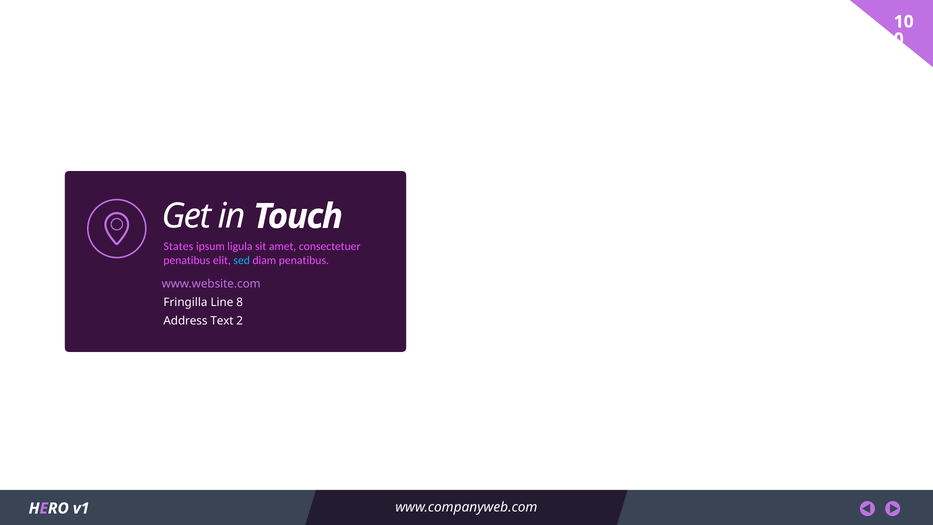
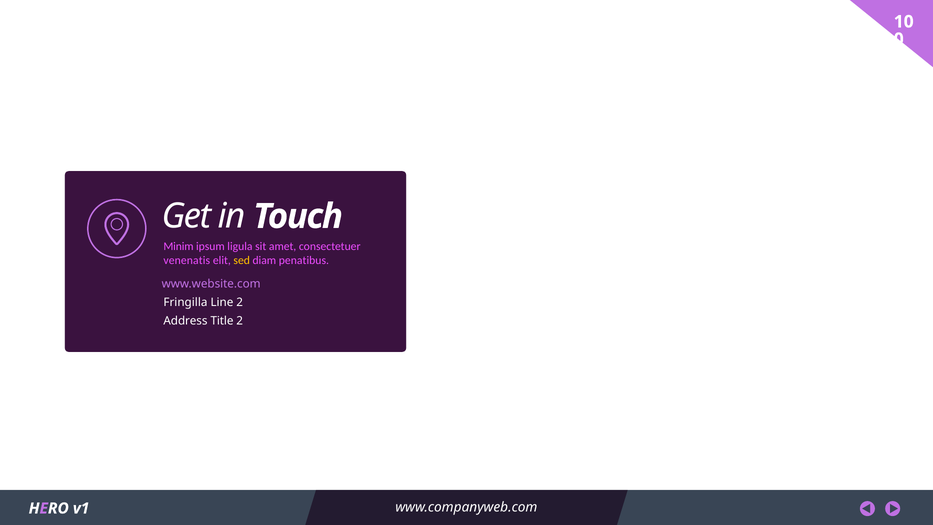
States: States -> Minim
penatibus at (187, 260): penatibus -> venenatis
sed colour: light blue -> yellow
Line 8: 8 -> 2
Text: Text -> Title
